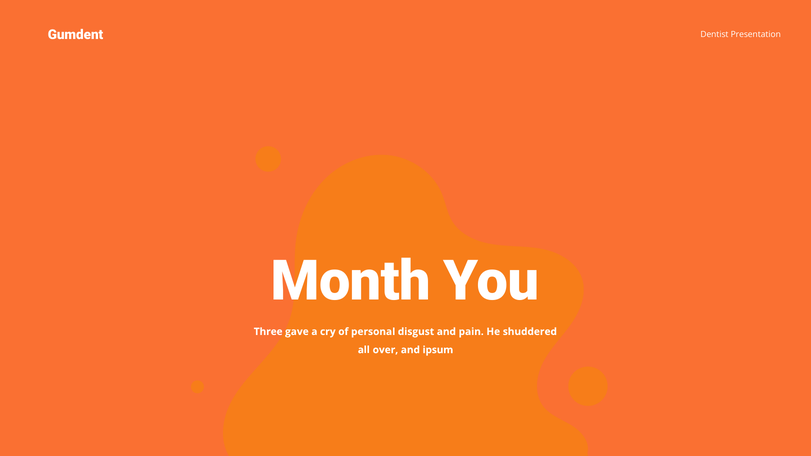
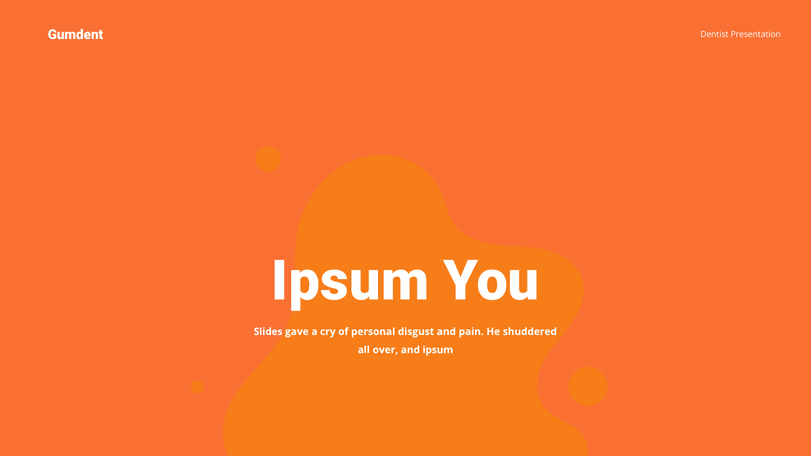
Month at (351, 281): Month -> Ipsum
Three: Three -> Slides
